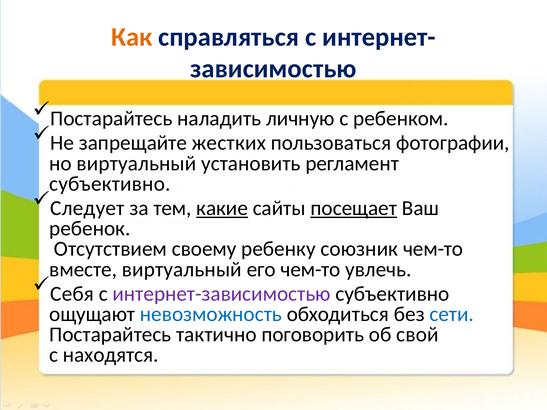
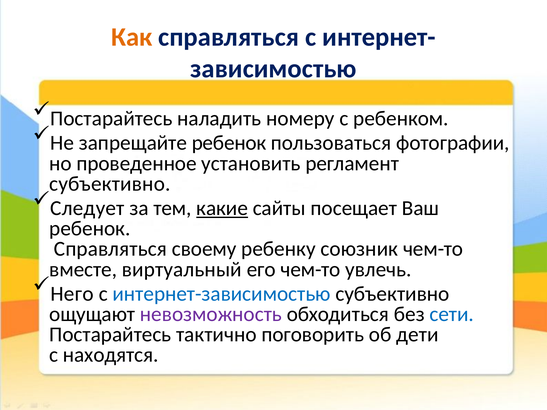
личную: личную -> номеру
запрещайте жестких: жестких -> ребенок
но виртуальный: виртуальный -> проведенное
посещает underline: present -> none
Отсутствием at (110, 249): Отсутствием -> Справляться
Себя: Себя -> Него
интернет-зависимостью colour: purple -> blue
невозможность colour: blue -> purple
свой: свой -> дети
